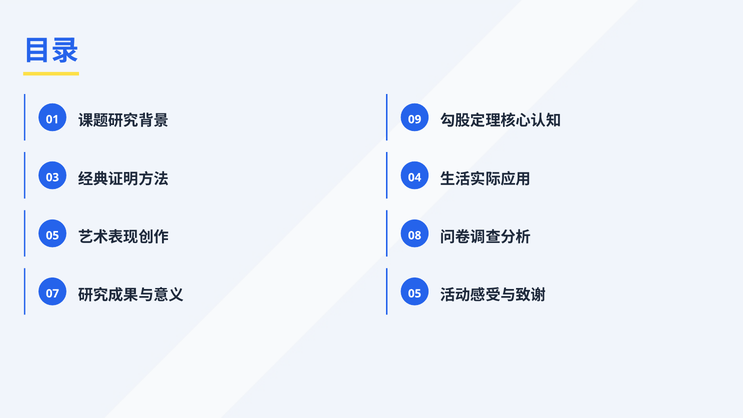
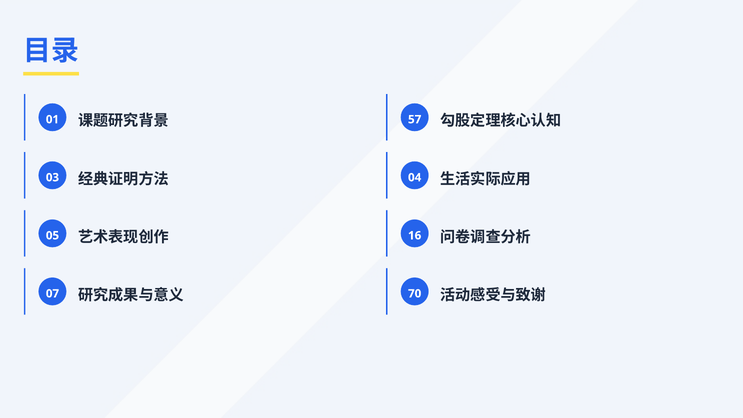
09: 09 -> 57
08: 08 -> 16
05 at (415, 294): 05 -> 70
